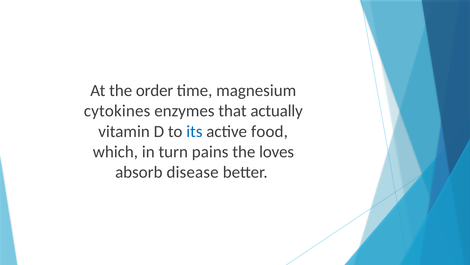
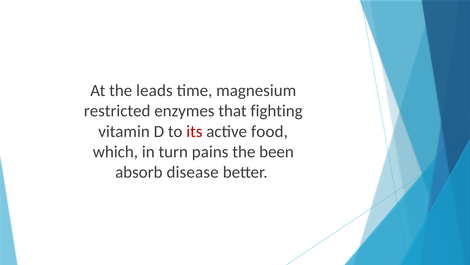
order: order -> leads
cytokines: cytokines -> restricted
actually: actually -> fighting
its colour: blue -> red
loves: loves -> been
